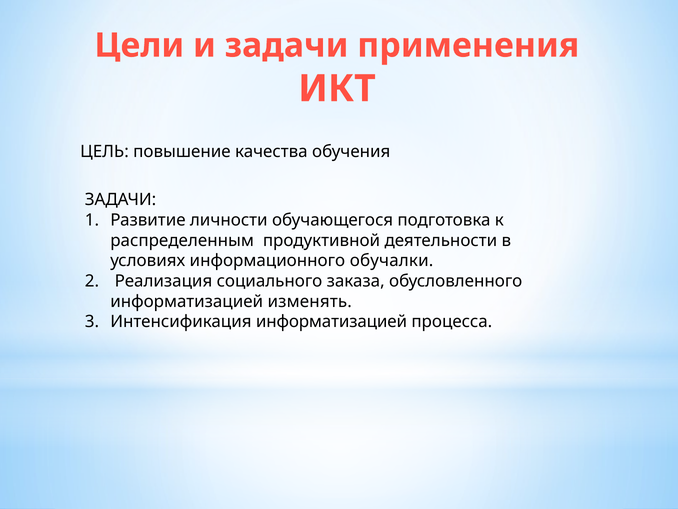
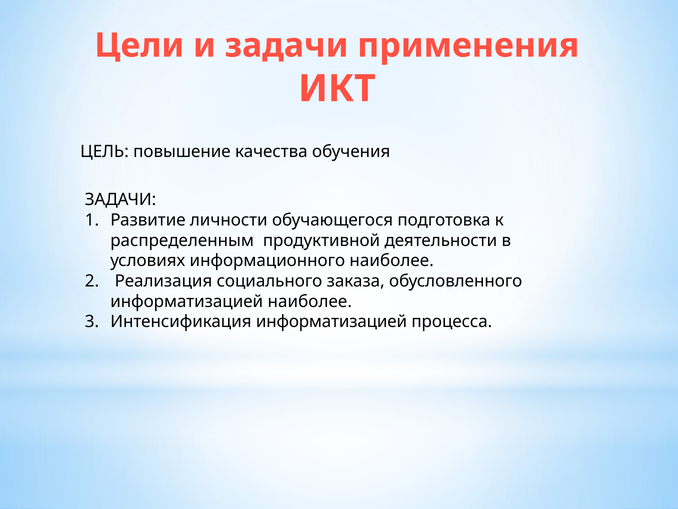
информационного обучалки: обучалки -> наиболее
информатизацией изменять: изменять -> наиболее
